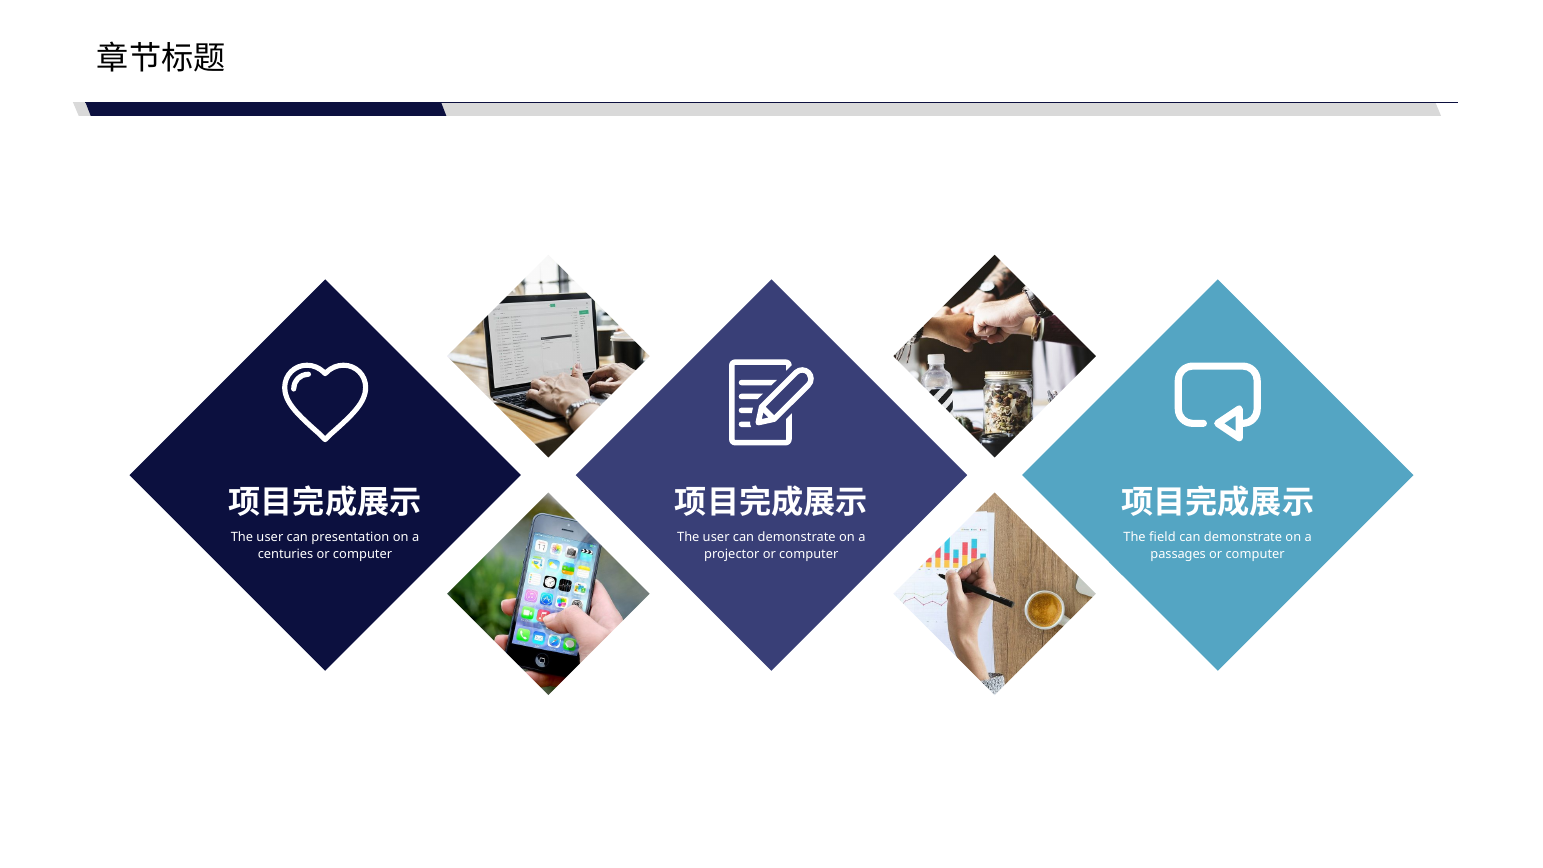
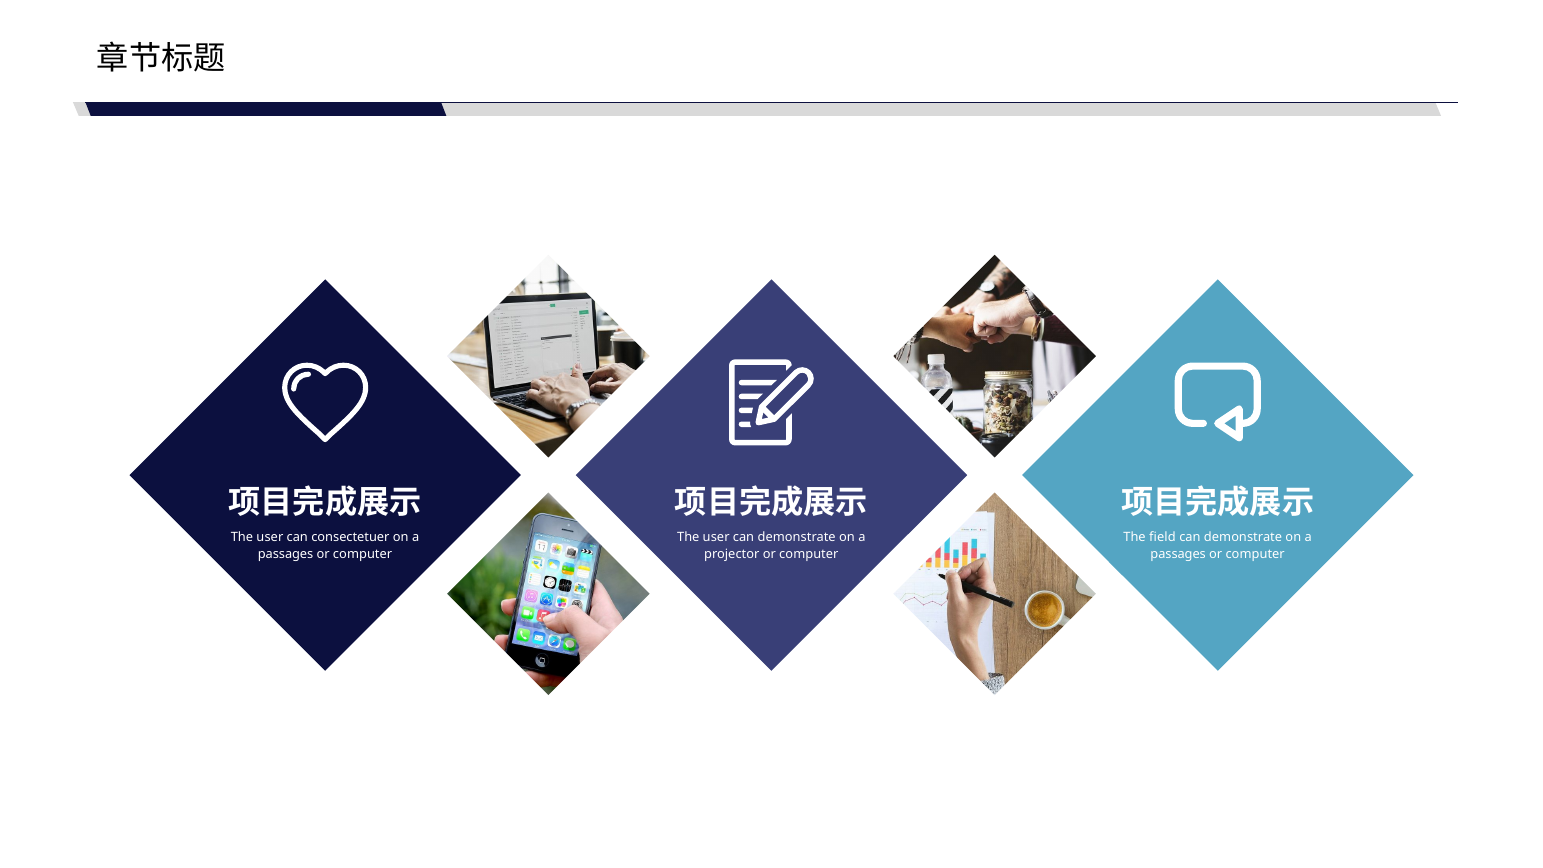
presentation: presentation -> consectetuer
centuries at (286, 555): centuries -> passages
